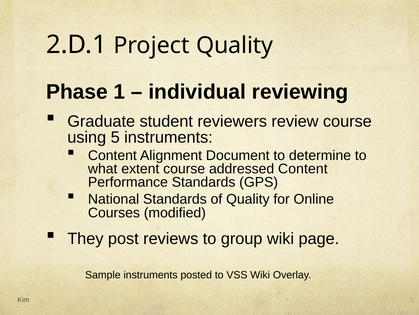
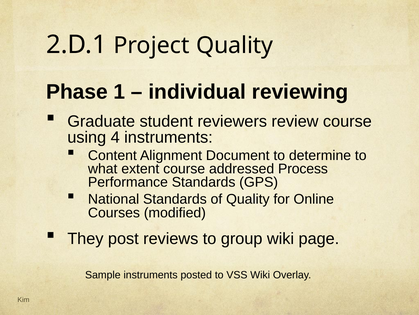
5: 5 -> 4
addressed Content: Content -> Process
